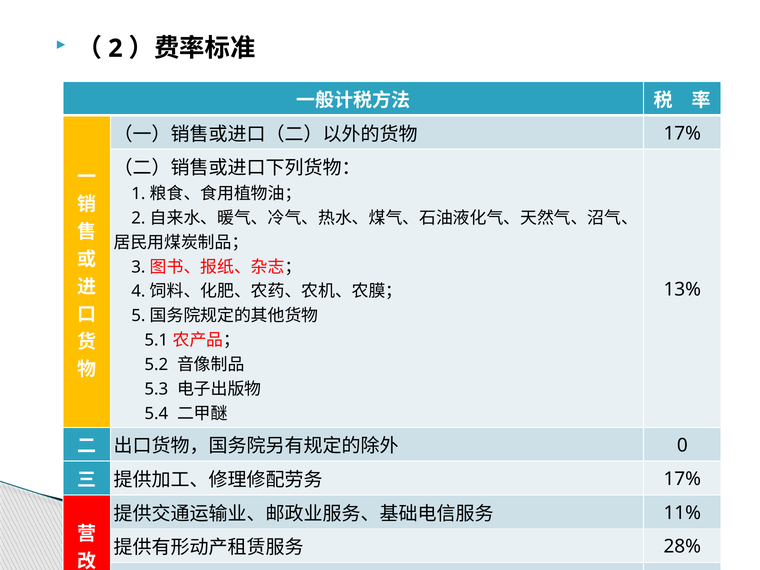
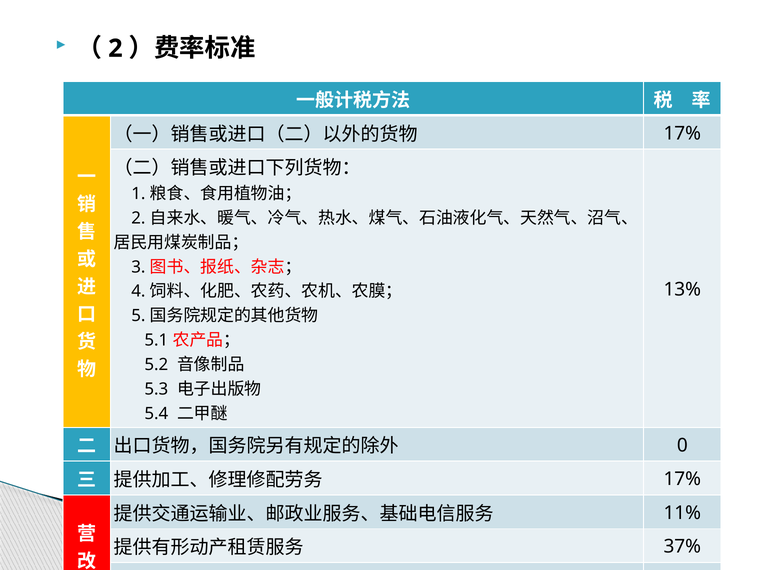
28%: 28% -> 37%
